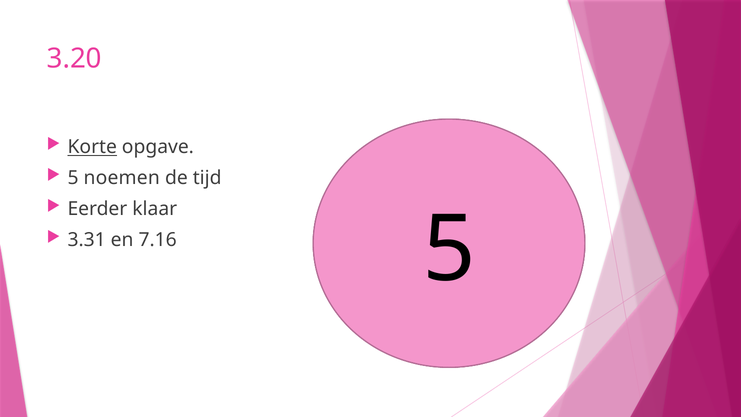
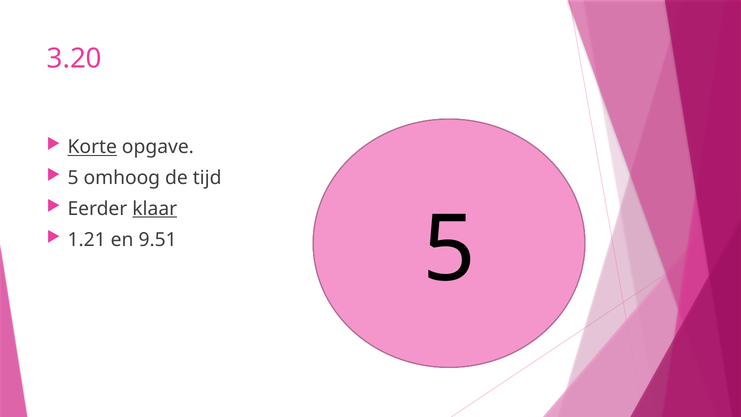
noemen: noemen -> omhoog
klaar underline: none -> present
3.31: 3.31 -> 1.21
7.16: 7.16 -> 9.51
